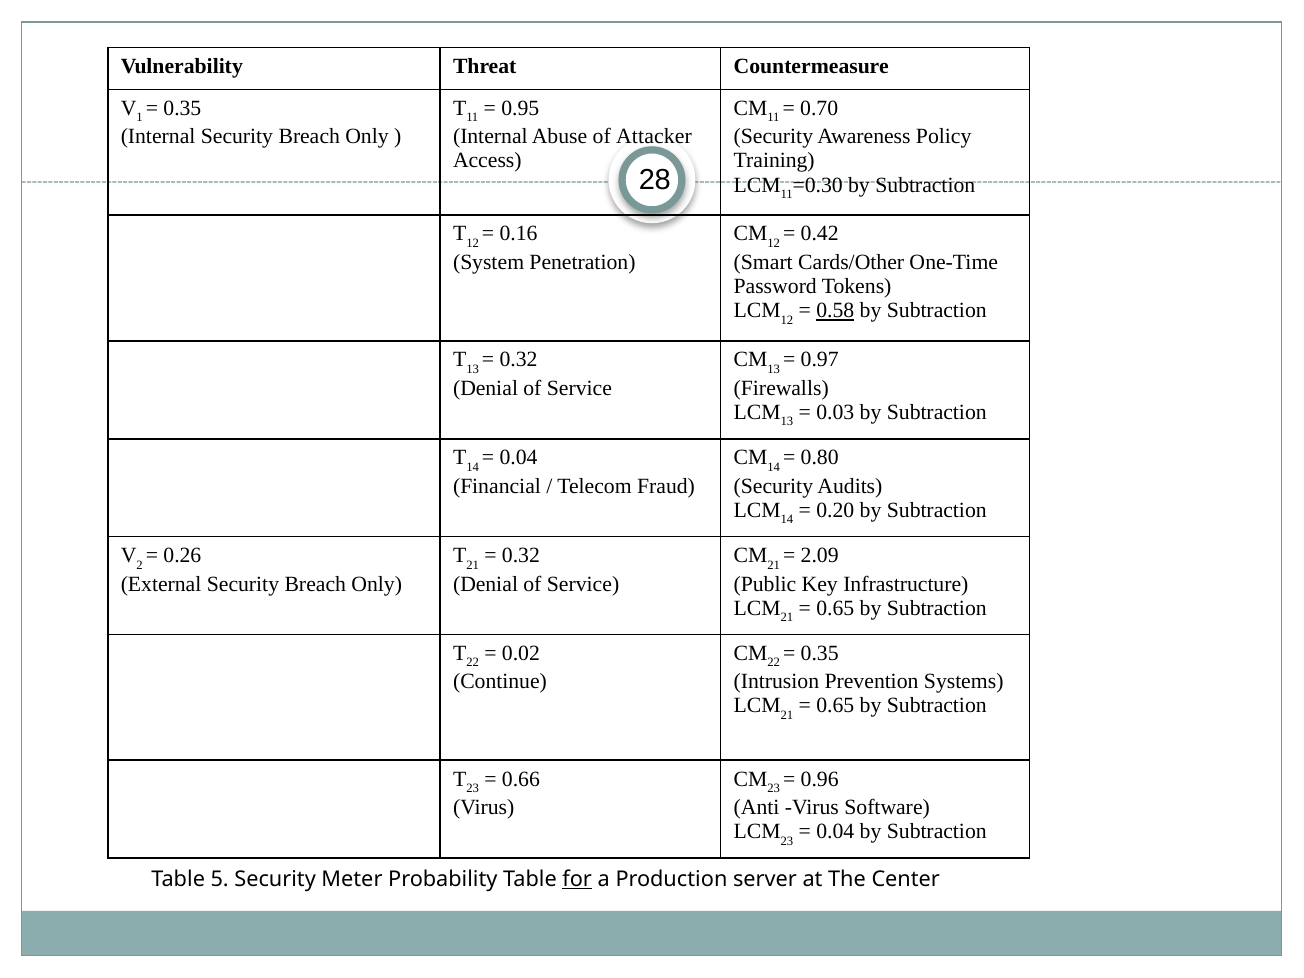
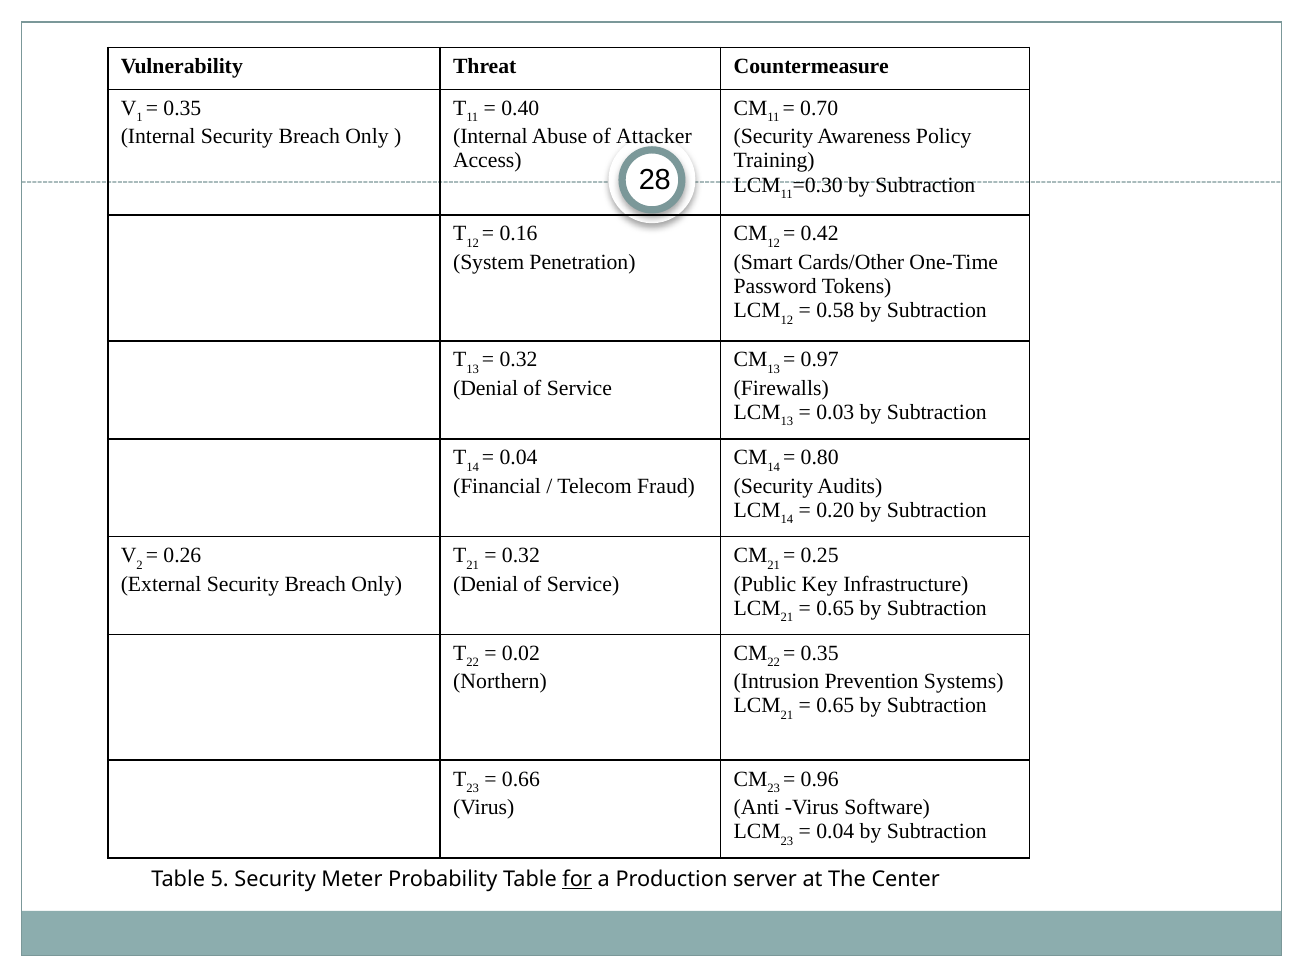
0.95: 0.95 -> 0.40
0.58 underline: present -> none
2.09: 2.09 -> 0.25
Continue: Continue -> Northern
